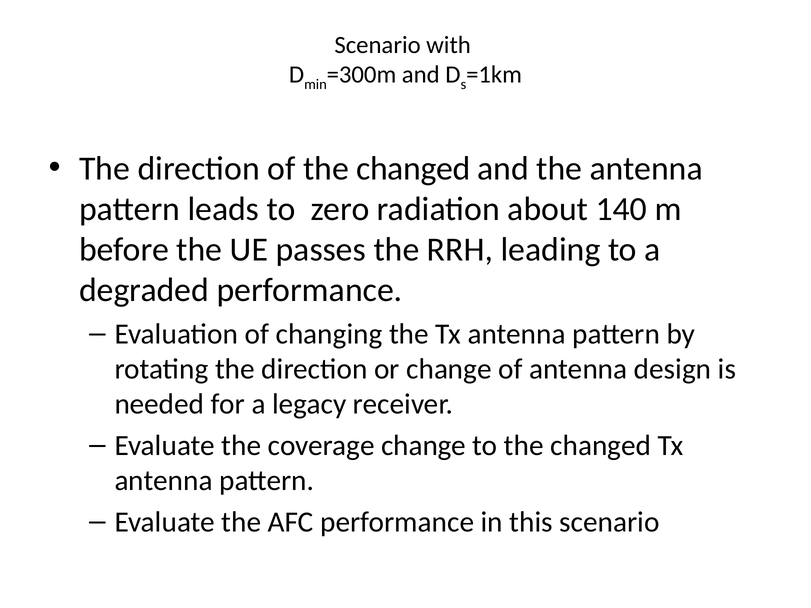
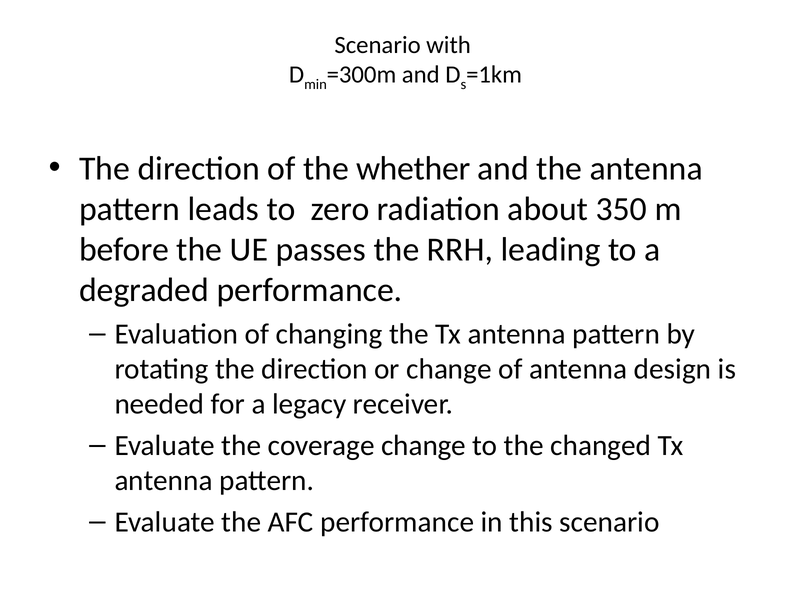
of the changed: changed -> whether
140: 140 -> 350
